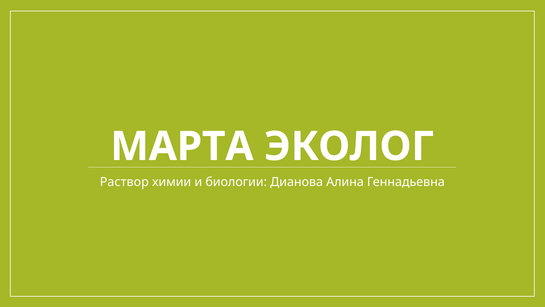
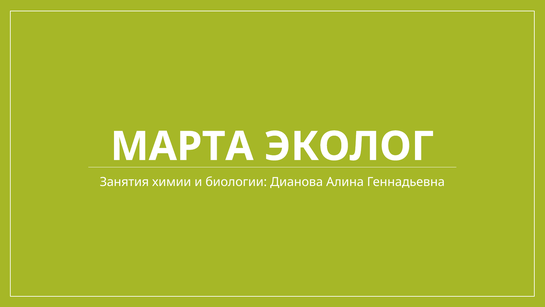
Раствор: Раствор -> Занятия
